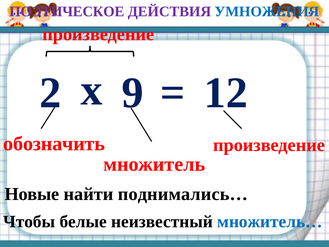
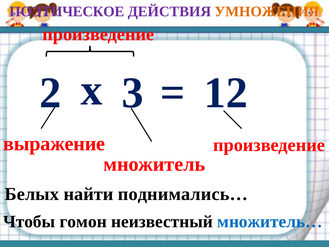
УМНОЖЕНИЯ colour: blue -> orange
9: 9 -> 3
обозначить: обозначить -> выражение
Новые: Новые -> Белых
белые: белые -> гомон
